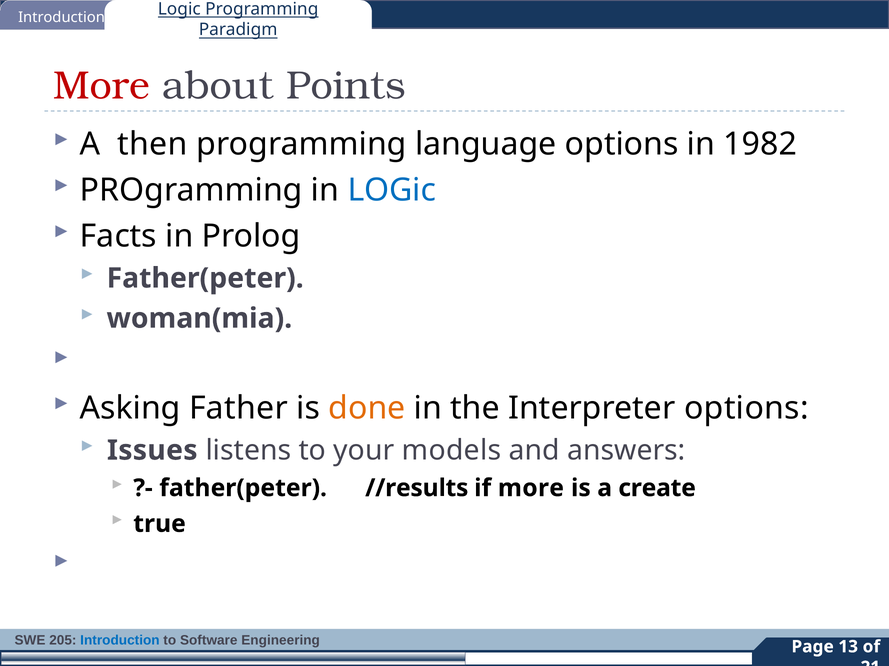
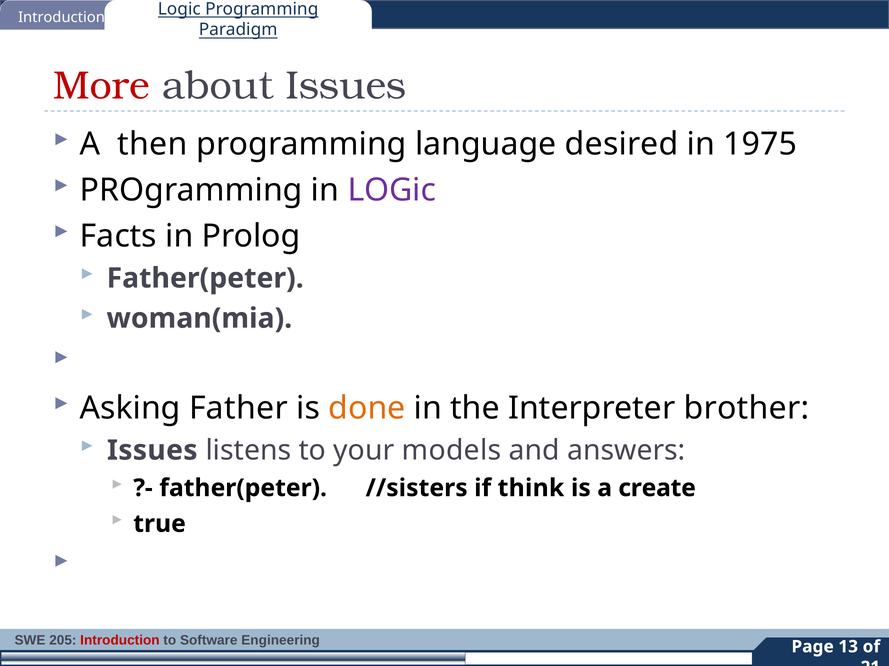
about Points: Points -> Issues
language options: options -> desired
1982: 1982 -> 1975
LOGic at (392, 190) colour: blue -> purple
Interpreter options: options -> brother
//results: //results -> //sisters
if more: more -> think
Introduction at (120, 641) colour: blue -> red
